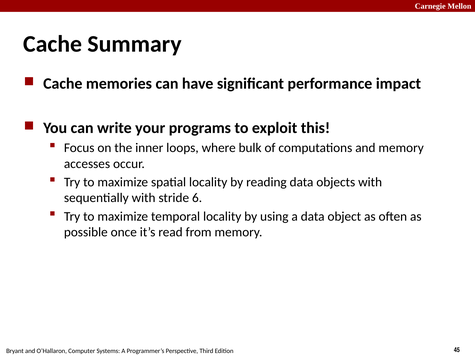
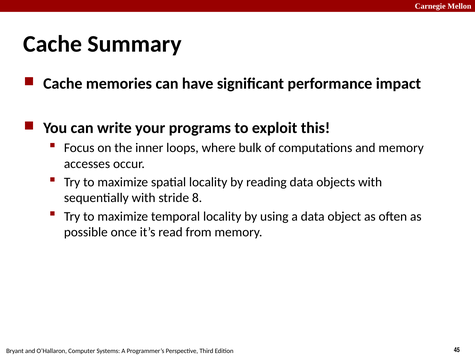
6: 6 -> 8
